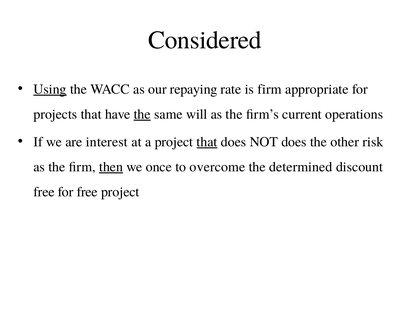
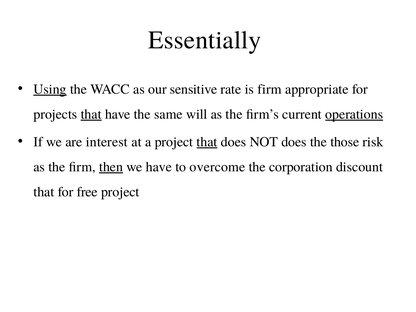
Considered: Considered -> Essentially
repaying: repaying -> sensitive
that at (91, 114) underline: none -> present
the at (142, 114) underline: present -> none
operations underline: none -> present
other: other -> those
we once: once -> have
determined: determined -> corporation
free at (44, 192): free -> that
